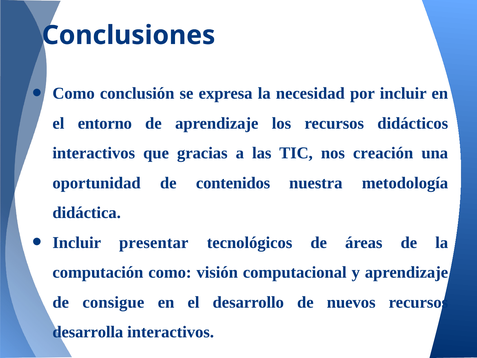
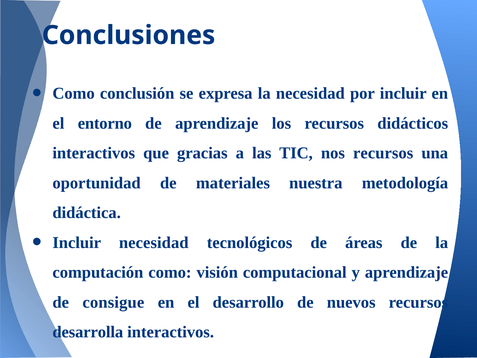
nos creación: creación -> recursos
contenidos: contenidos -> materiales
Incluir presentar: presentar -> necesidad
